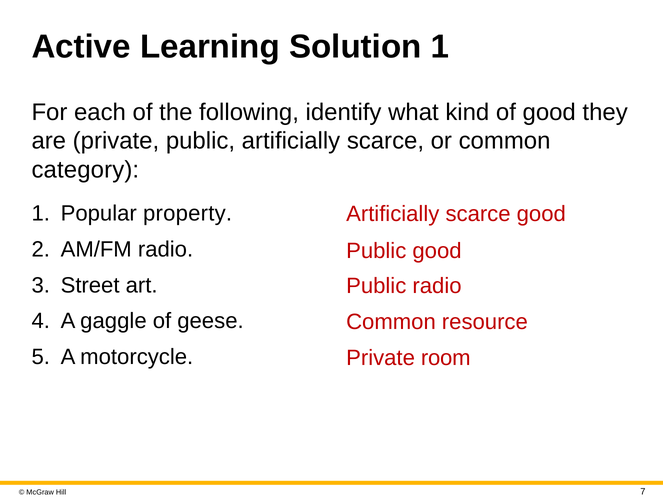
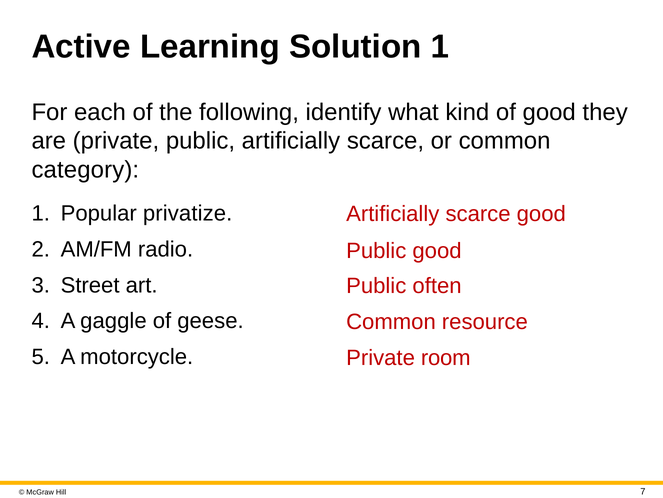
property: property -> privatize
Public radio: radio -> often
